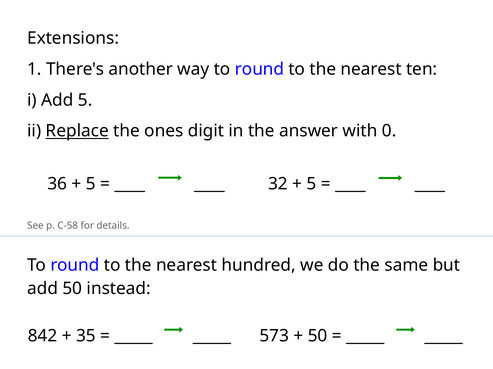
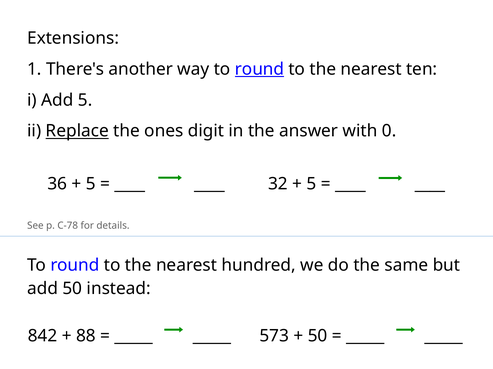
round at (260, 69) underline: none -> present
C-58: C-58 -> C-78
35: 35 -> 88
